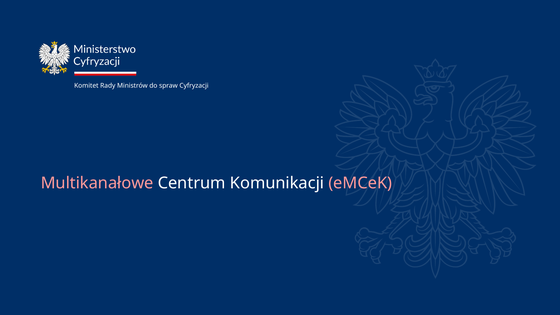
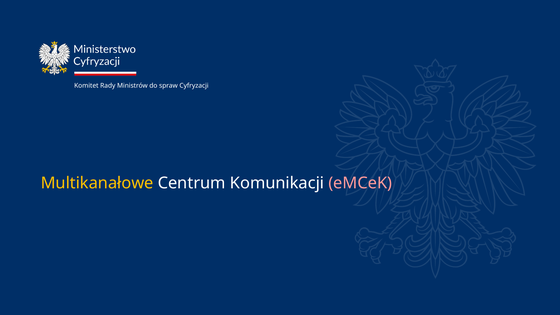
Multikanałowe colour: pink -> yellow
